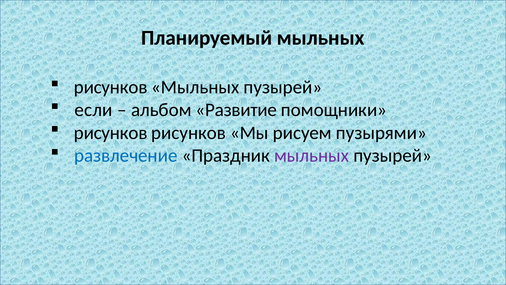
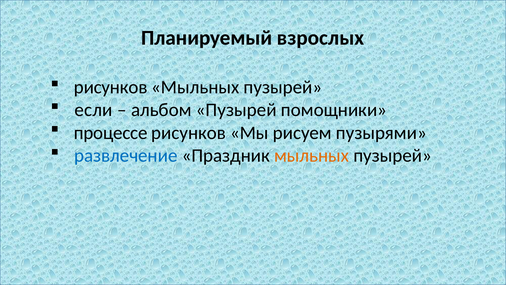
Планируемый мыльных: мыльных -> взрослых
альбом Развитие: Развитие -> Пузырей
рисунков at (111, 133): рисунков -> процессе
мыльных at (312, 155) colour: purple -> orange
